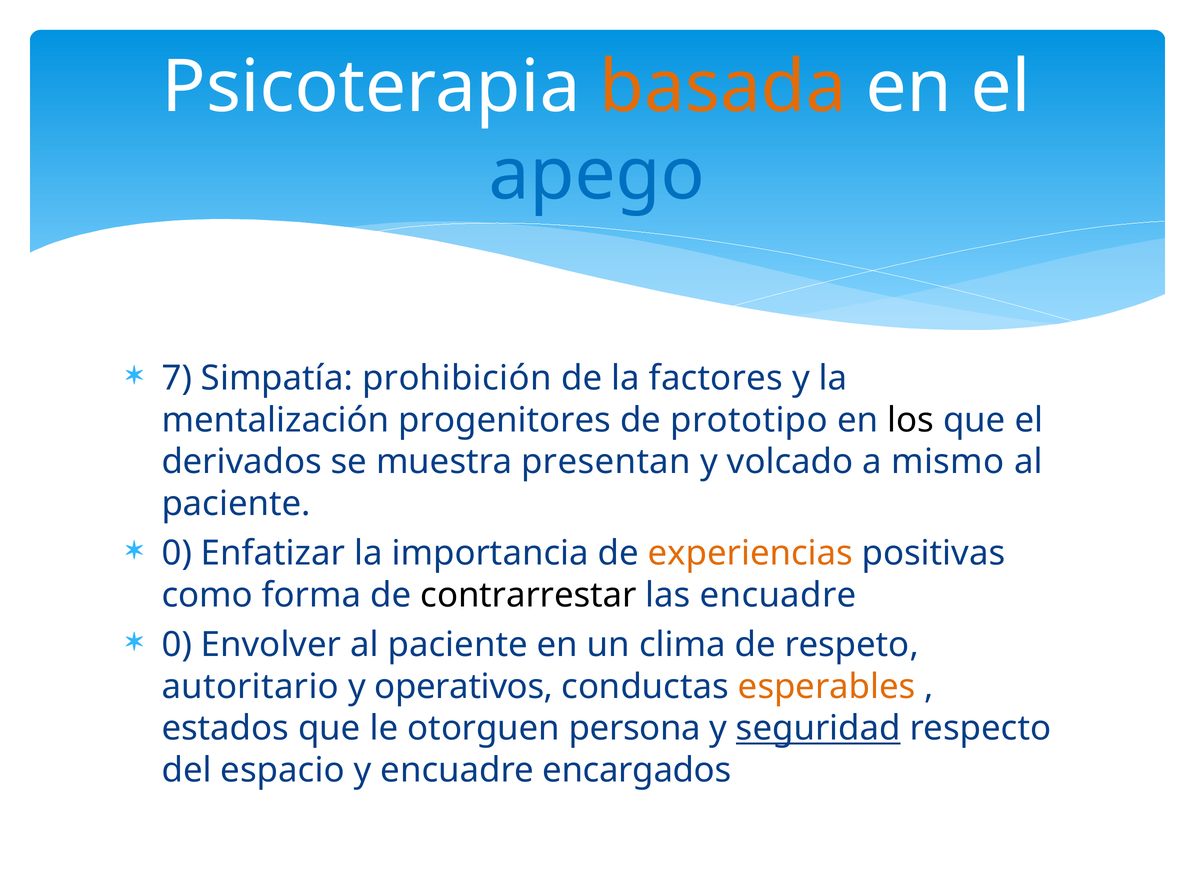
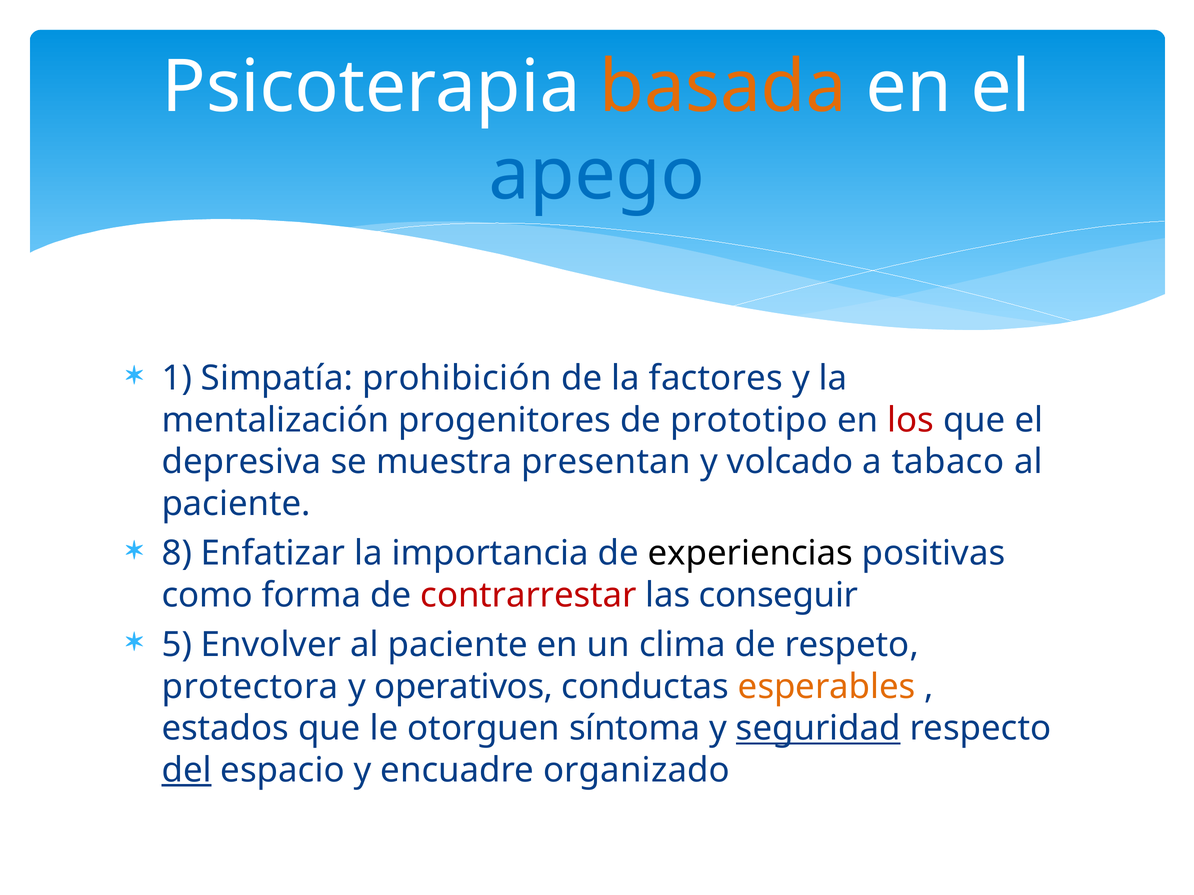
7: 7 -> 1
los colour: black -> red
derivados: derivados -> depresiva
mismo: mismo -> tabaco
0 at (177, 554): 0 -> 8
experiencias colour: orange -> black
contrarrestar colour: black -> red
las encuadre: encuadre -> conseguir
0 at (177, 645): 0 -> 5
autoritario: autoritario -> protectora
persona: persona -> síntoma
del underline: none -> present
encargados: encargados -> organizado
